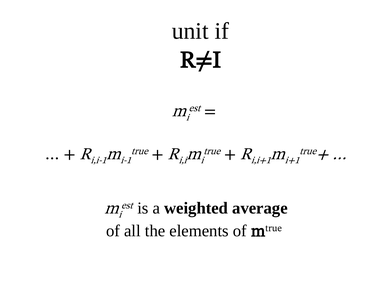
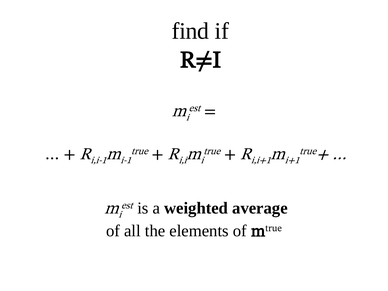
unit: unit -> find
